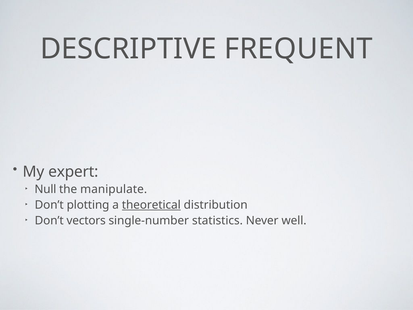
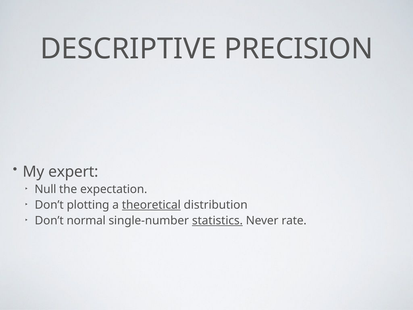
FREQUENT: FREQUENT -> PRECISION
manipulate: manipulate -> expectation
vectors: vectors -> normal
statistics underline: none -> present
well: well -> rate
